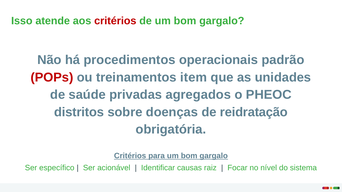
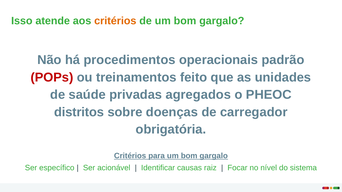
critérios at (115, 21) colour: red -> orange
item: item -> feito
reidratação: reidratação -> carregador
